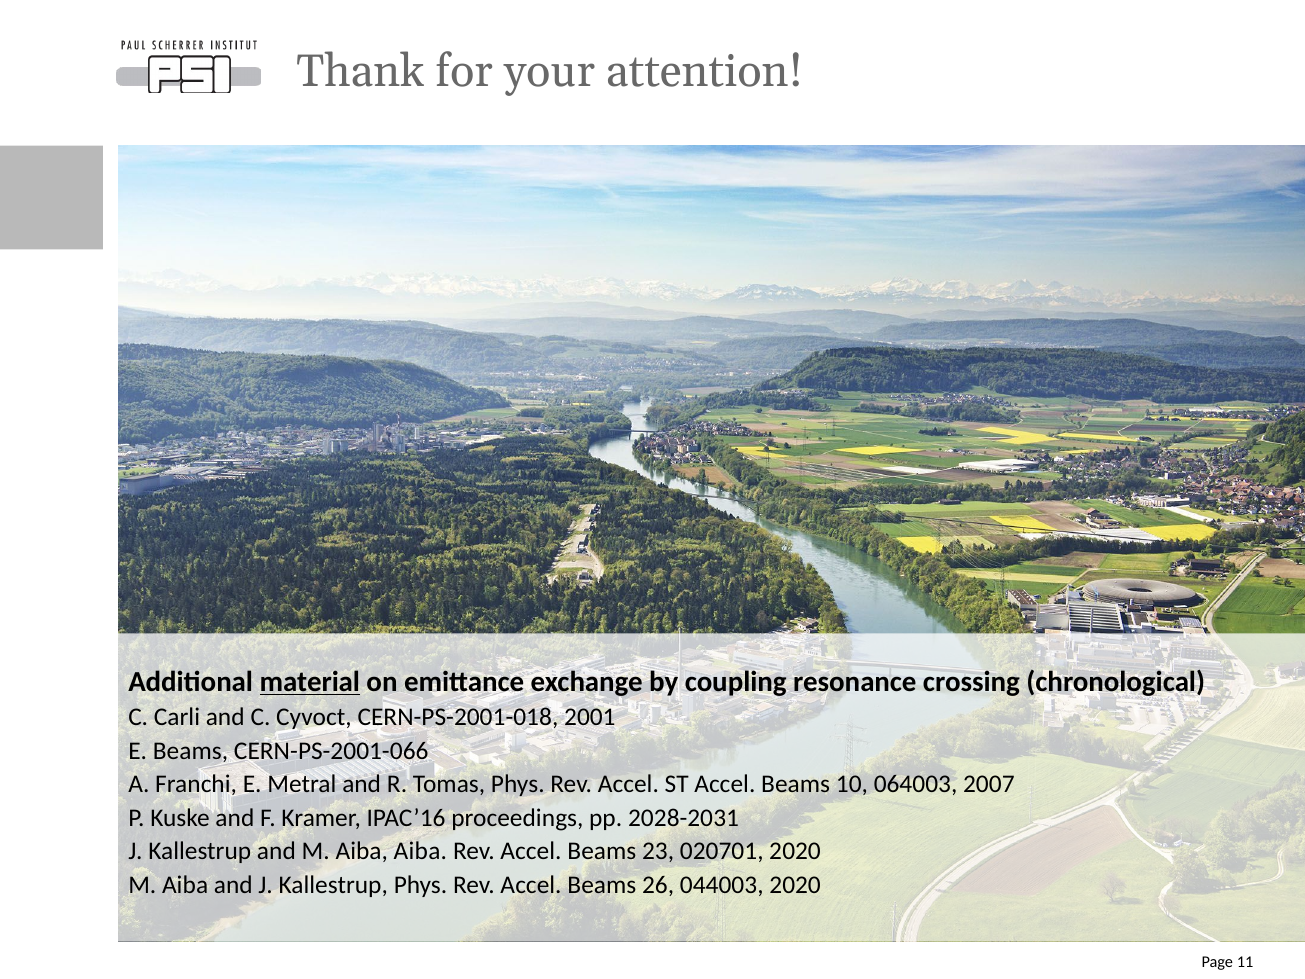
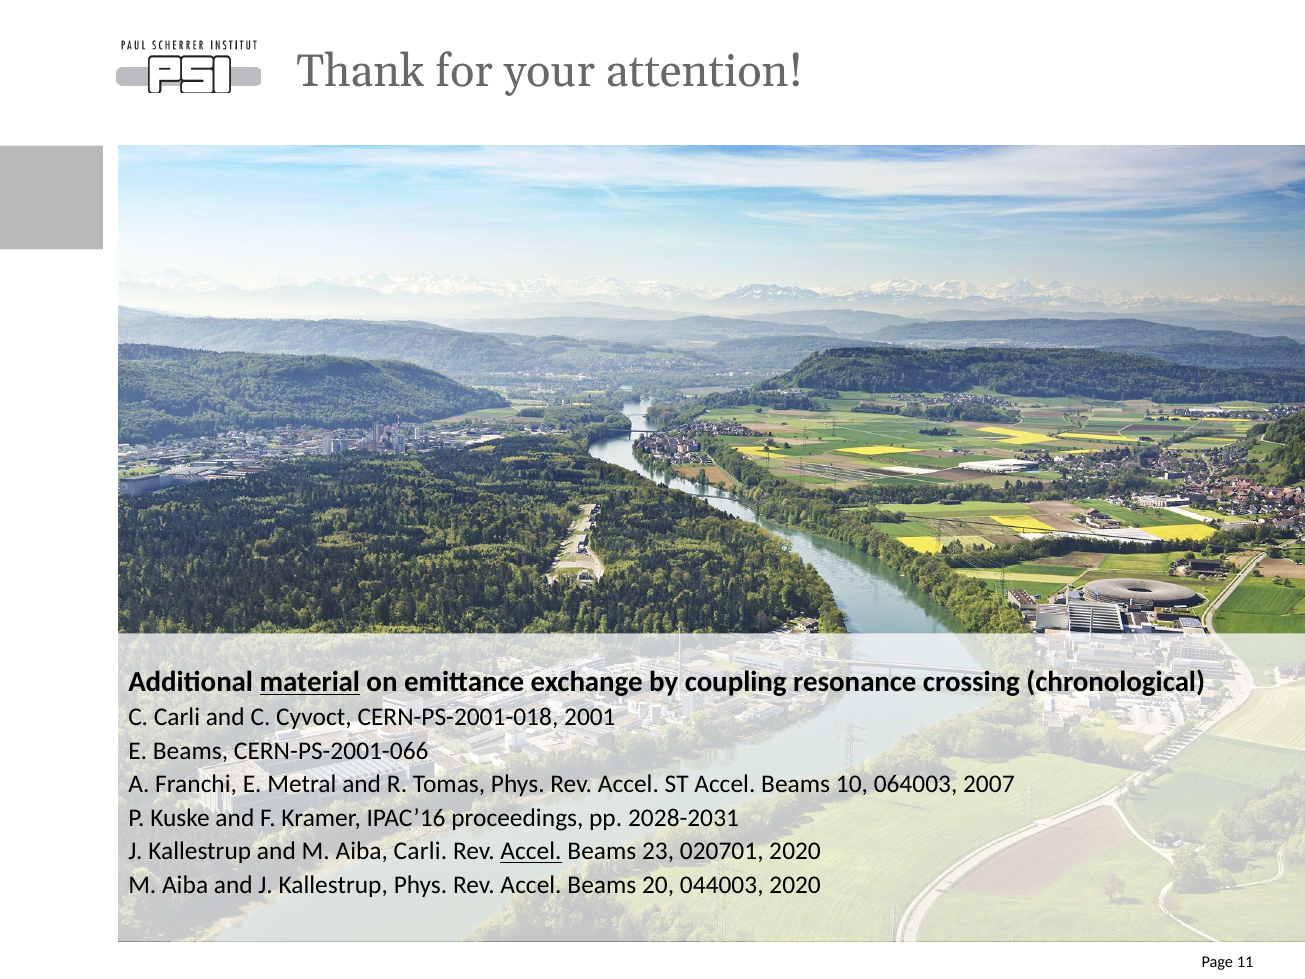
Aiba Aiba: Aiba -> Carli
Accel at (531, 851) underline: none -> present
26: 26 -> 20
